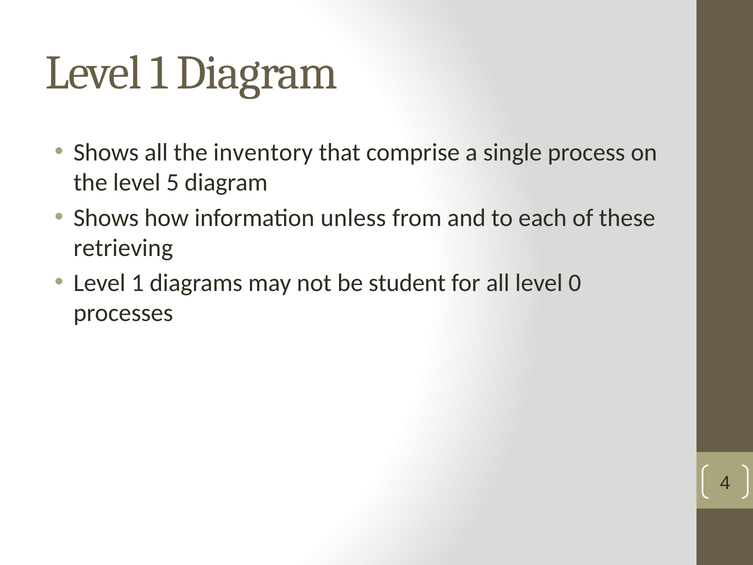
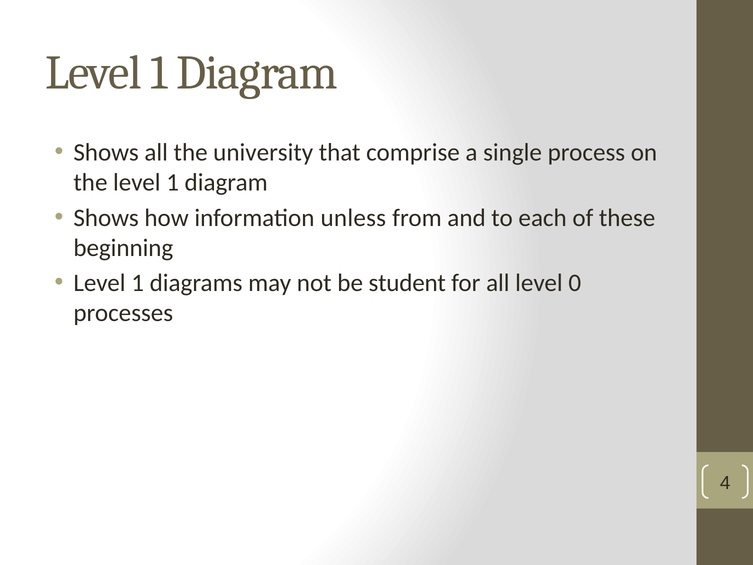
inventory: inventory -> university
the level 5: 5 -> 1
retrieving: retrieving -> beginning
